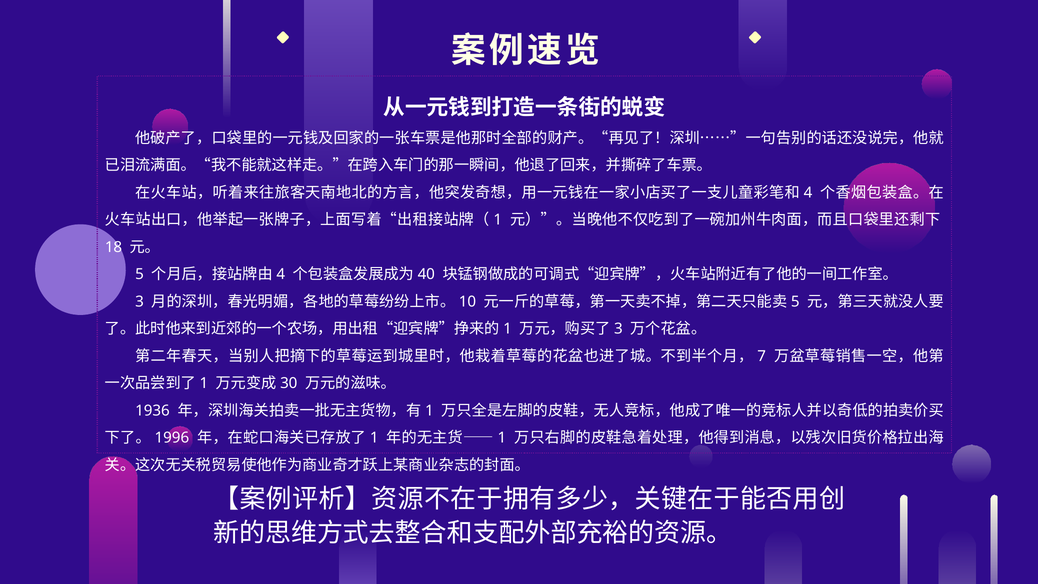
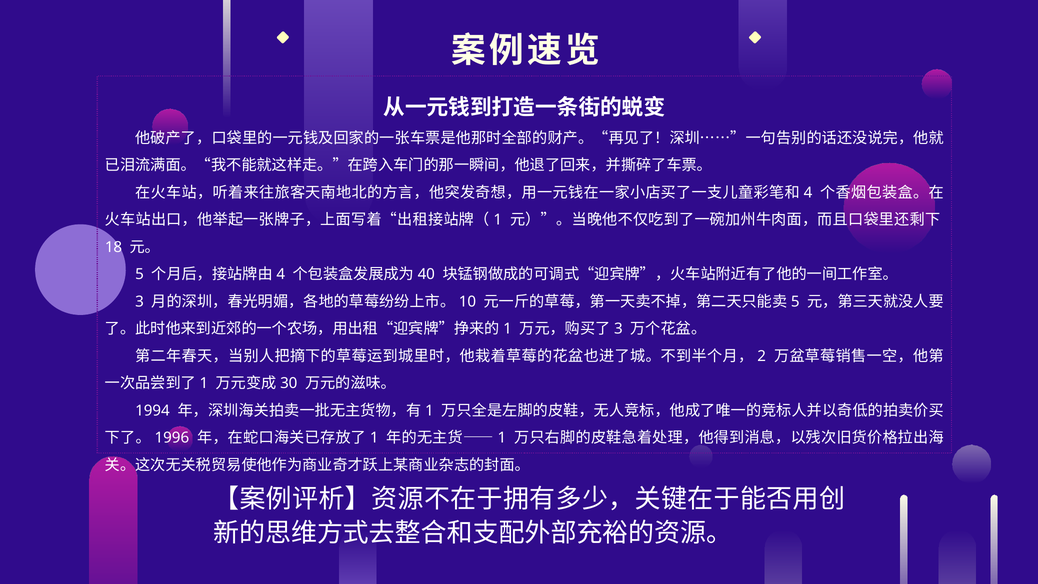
7: 7 -> 2
1936: 1936 -> 1994
